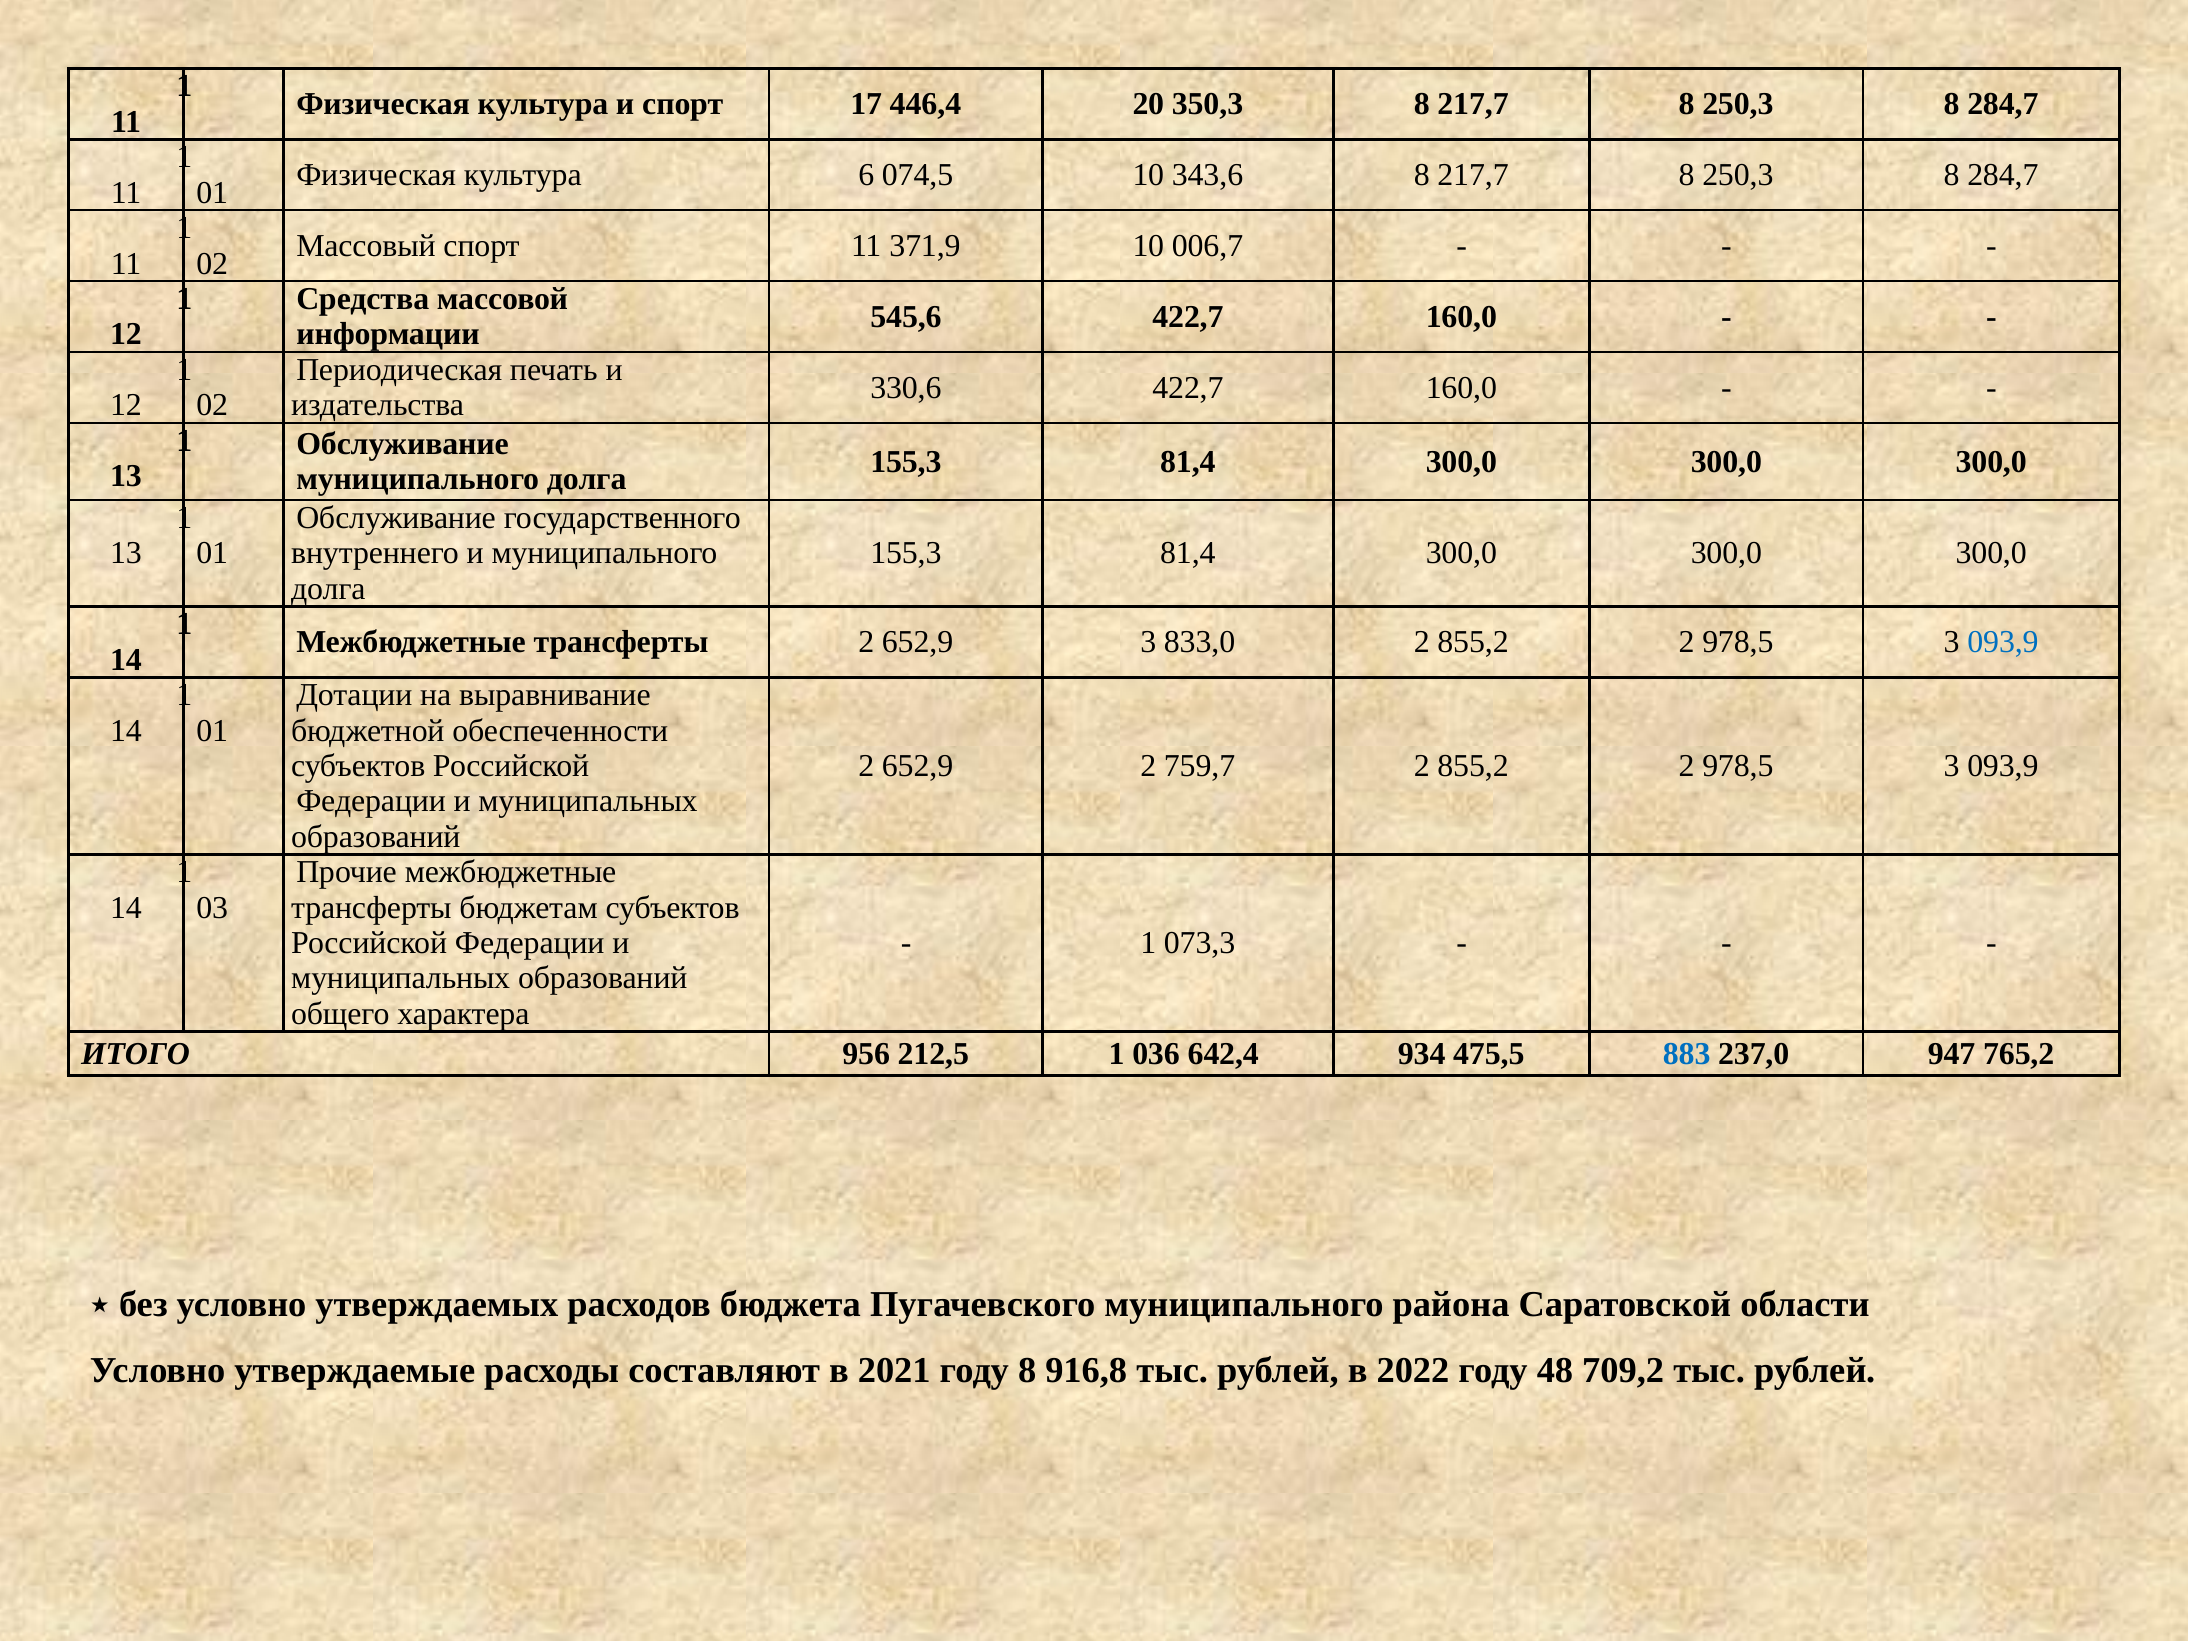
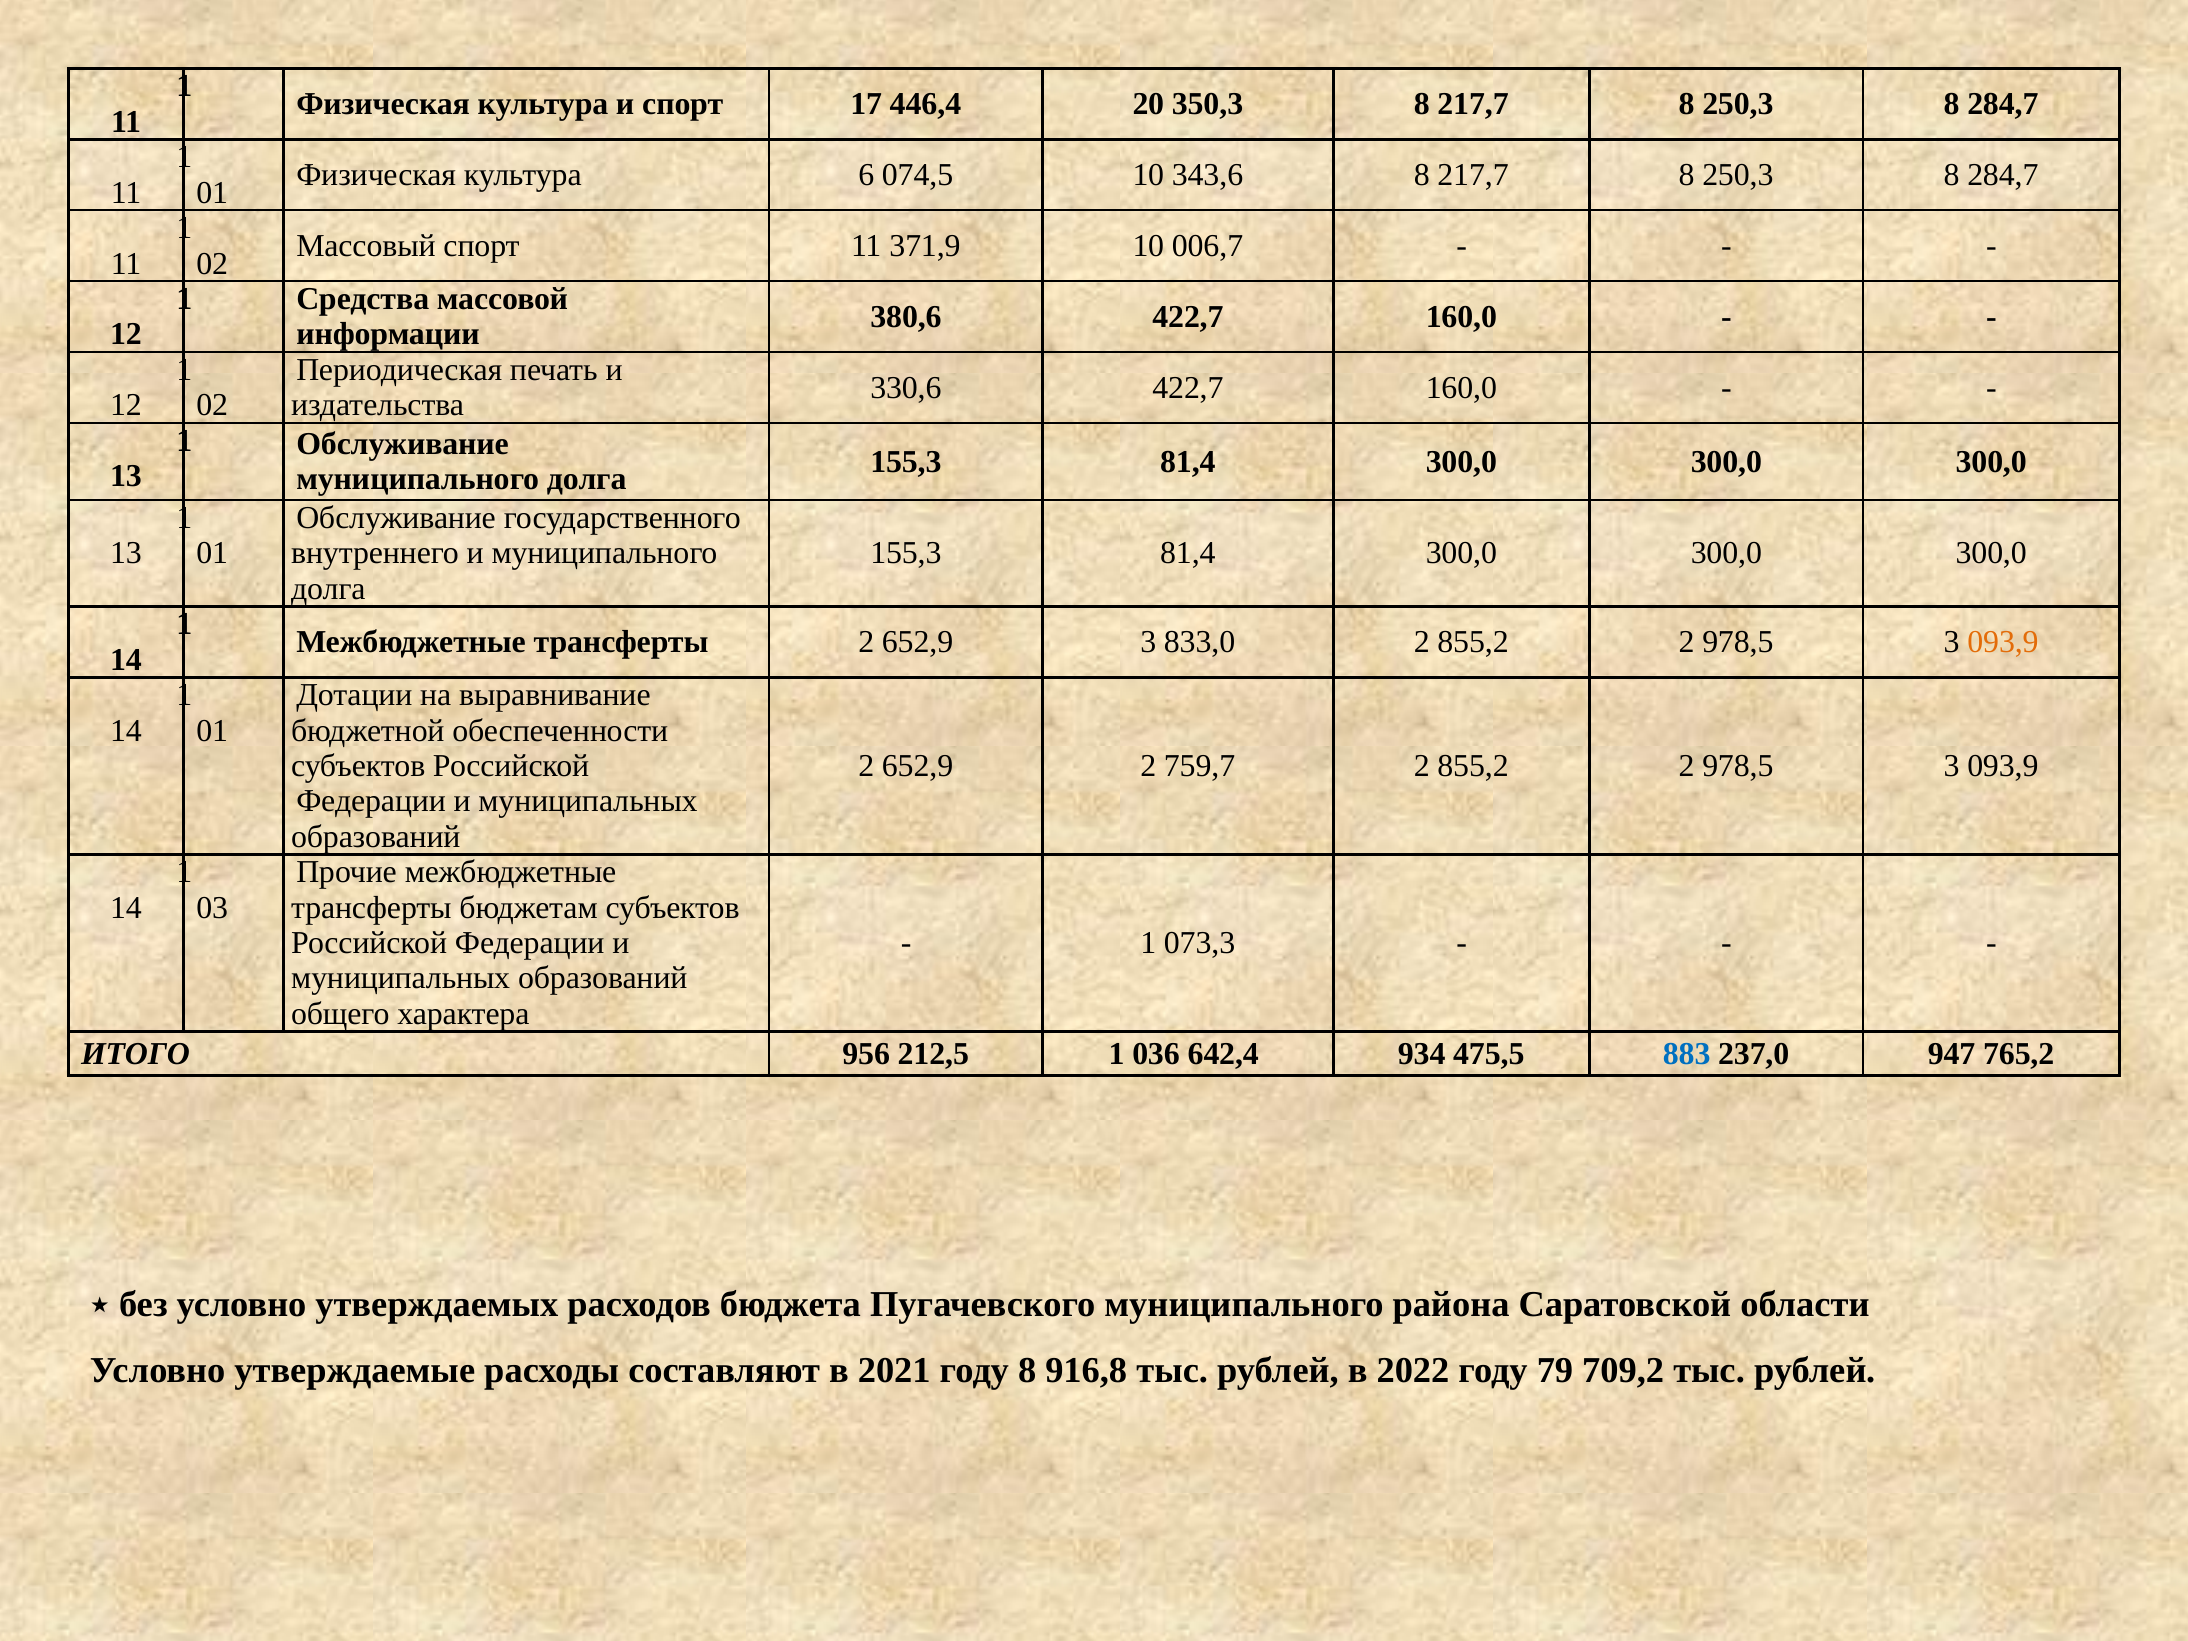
545,6: 545,6 -> 380,6
093,9 at (2003, 642) colour: blue -> orange
48: 48 -> 79
